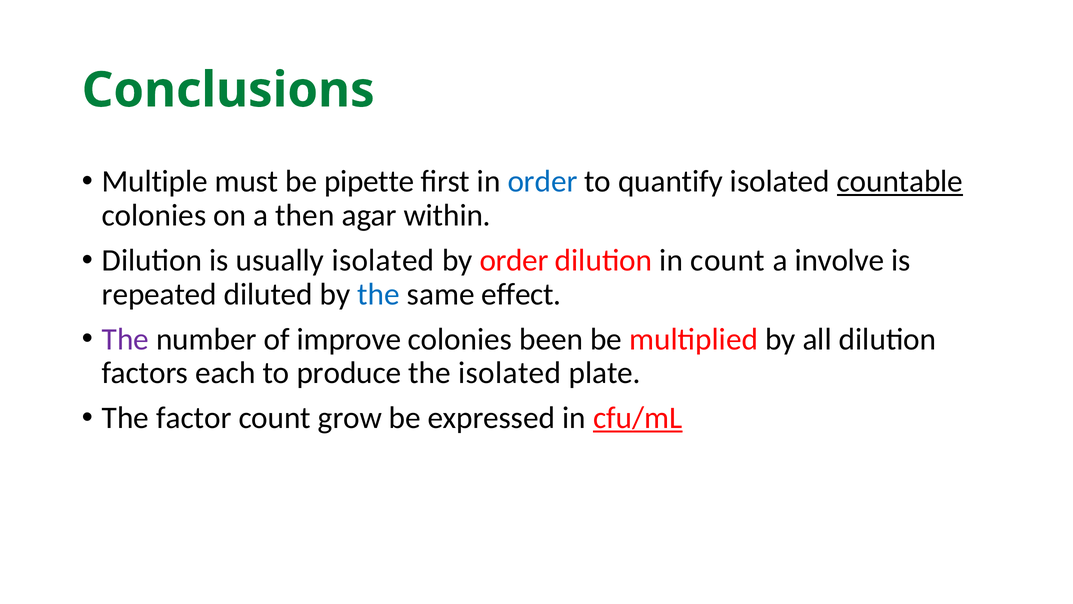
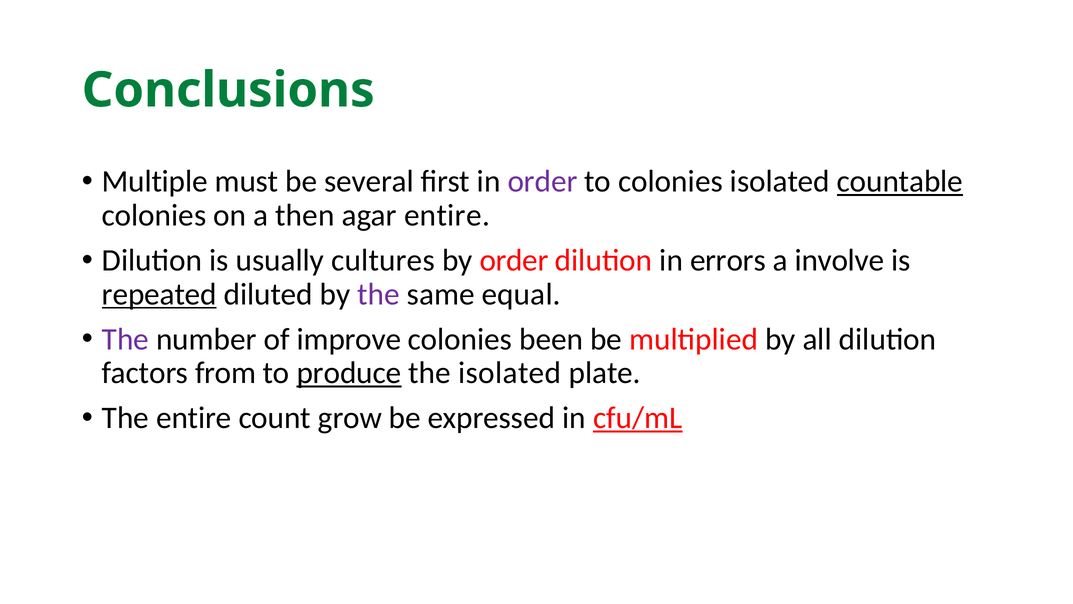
pipette: pipette -> several
order at (542, 181) colour: blue -> purple
to quantify: quantify -> colonies
agar within: within -> entire
usually isolated: isolated -> cultures
in count: count -> errors
repeated underline: none -> present
the at (379, 294) colour: blue -> purple
effect: effect -> equal
each: each -> from
produce underline: none -> present
The factor: factor -> entire
